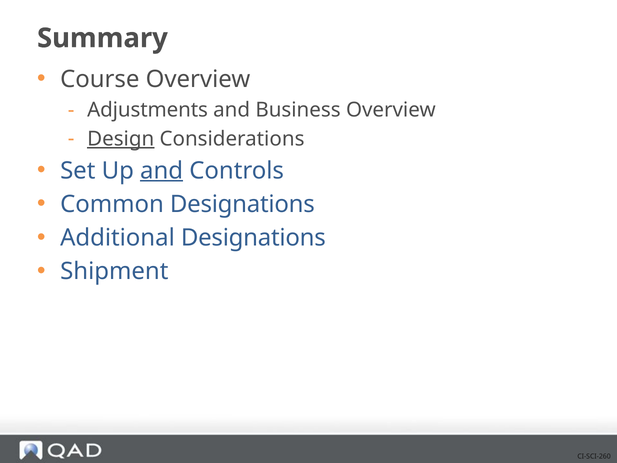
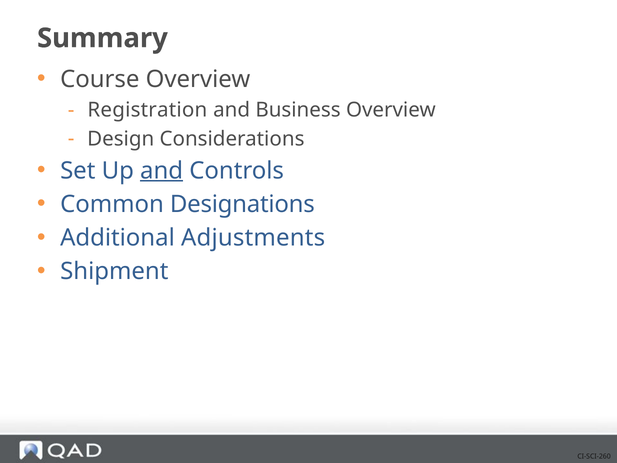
Adjustments: Adjustments -> Registration
Design underline: present -> none
Additional Designations: Designations -> Adjustments
